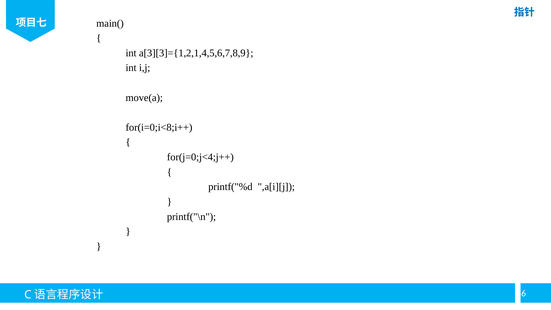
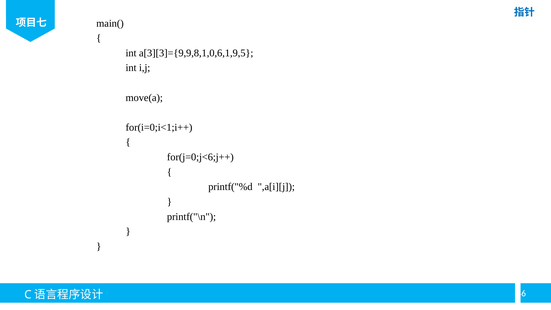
a[3][3]={1,2,1,4,5,6,7,8,9: a[3][3]={1,2,1,4,5,6,7,8,9 -> a[3][3]={9,9,8,1,0,6,1,9,5
for(i=0;i<8;i++: for(i=0;i<8;i++ -> for(i=0;i<1;i++
for(j=0;j<4;j++: for(j=0;j<4;j++ -> for(j=0;j<6;j++
